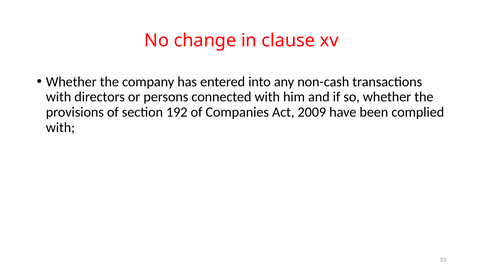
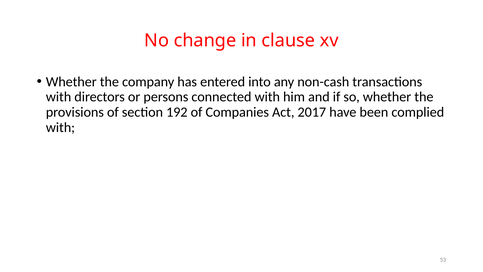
2009: 2009 -> 2017
